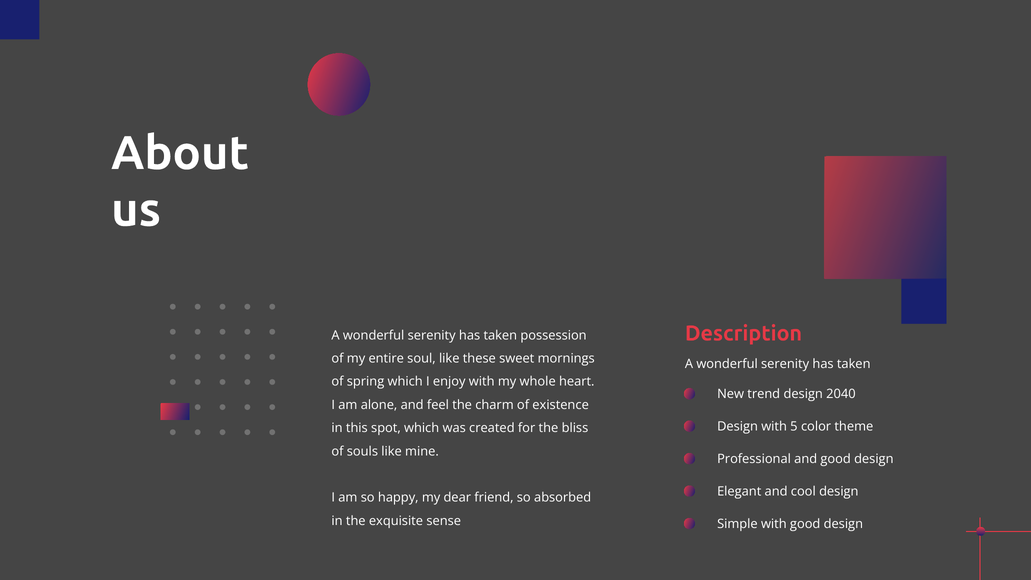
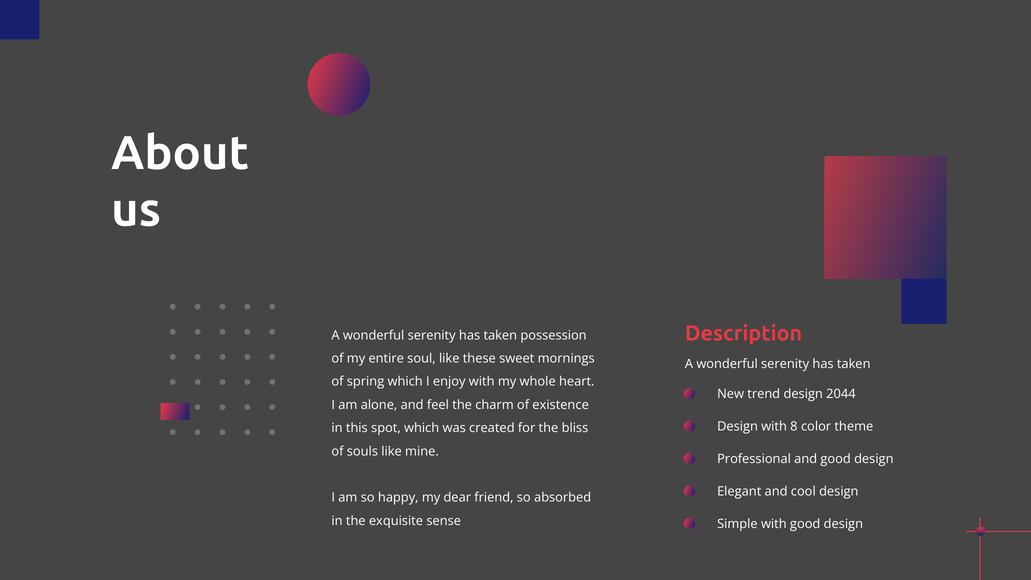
2040: 2040 -> 2044
5: 5 -> 8
